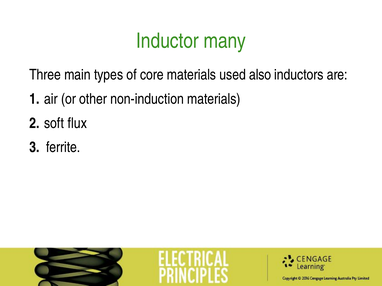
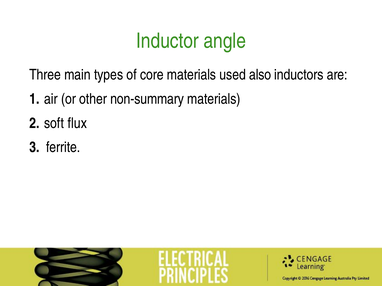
many: many -> angle
non-induction: non-induction -> non-summary
